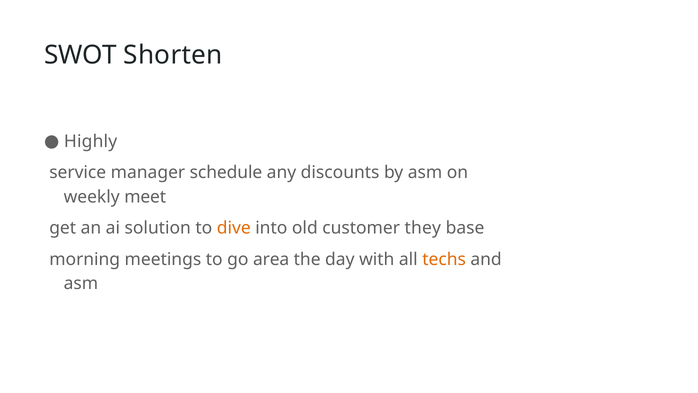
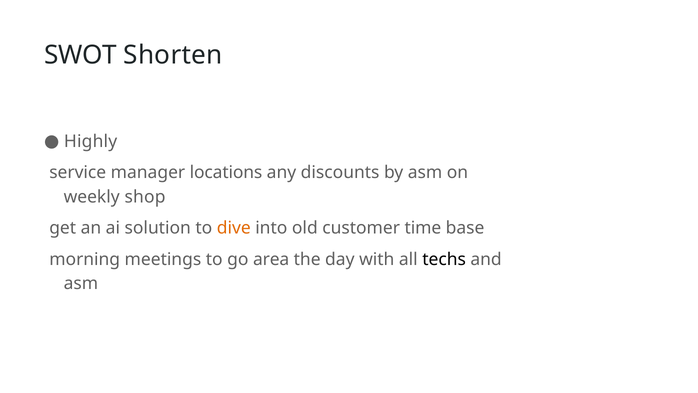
schedule: schedule -> locations
meet: meet -> shop
they: they -> time
techs colour: orange -> black
